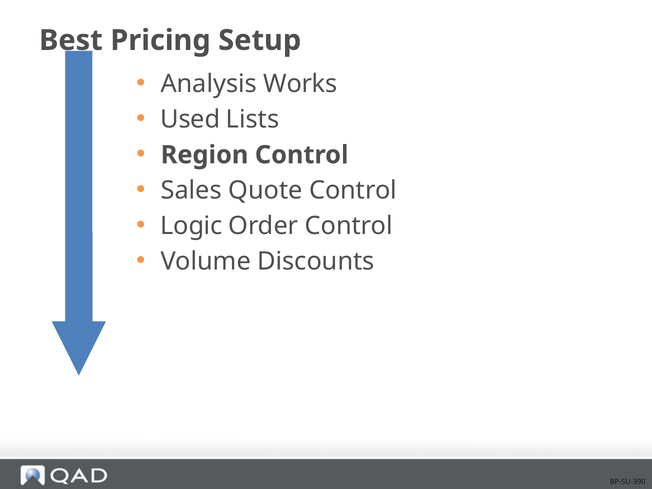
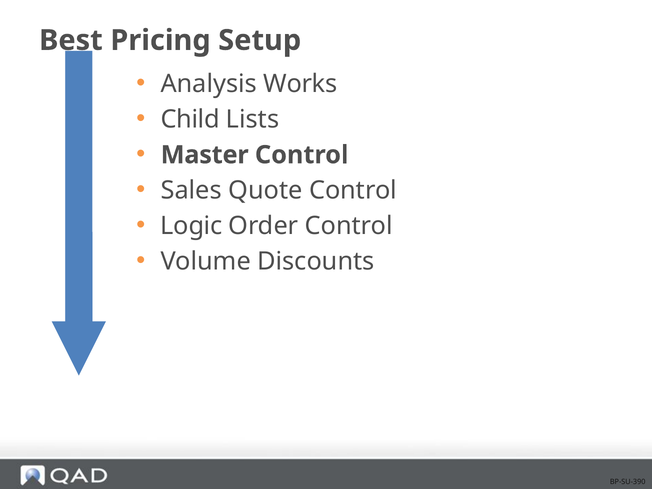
Used: Used -> Child
Region: Region -> Master
